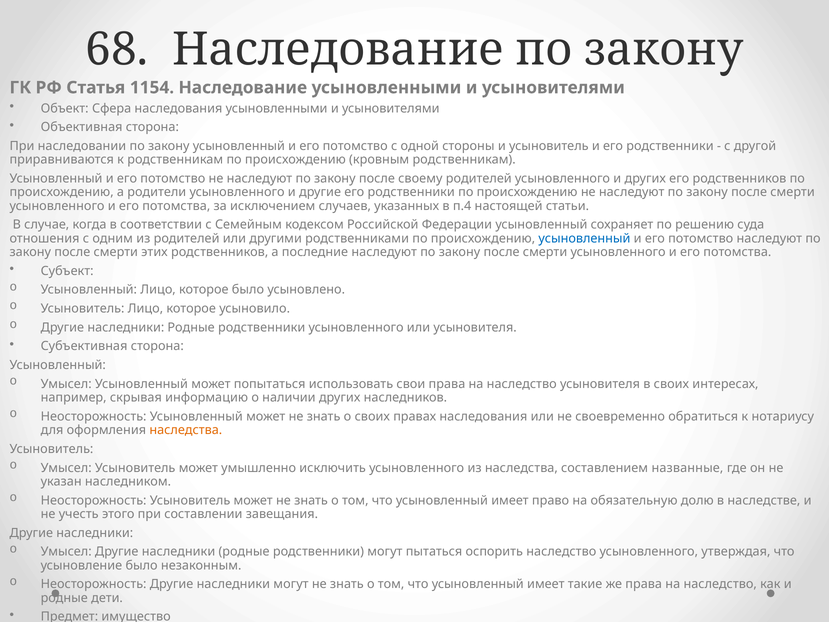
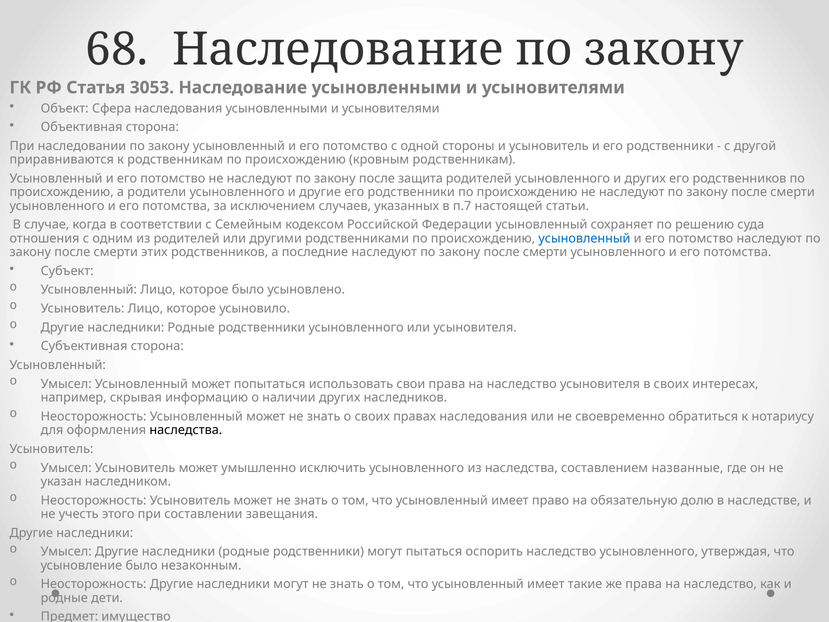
1154: 1154 -> 3053
своему: своему -> защита
п.4: п.4 -> п.7
наследства at (186, 430) colour: orange -> black
